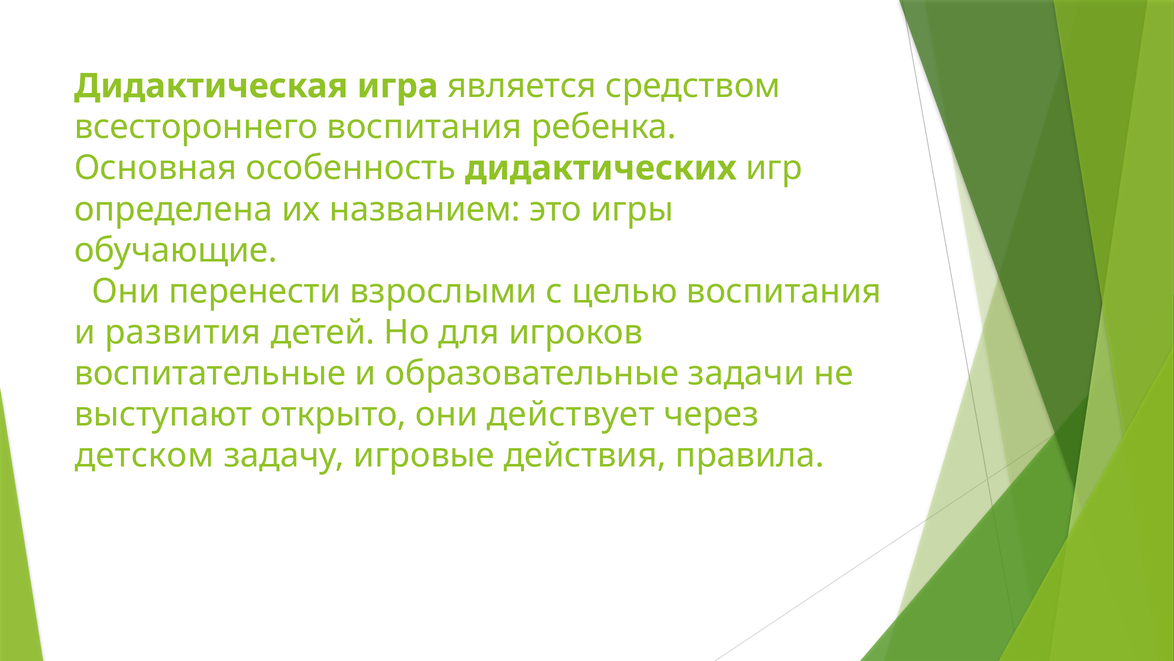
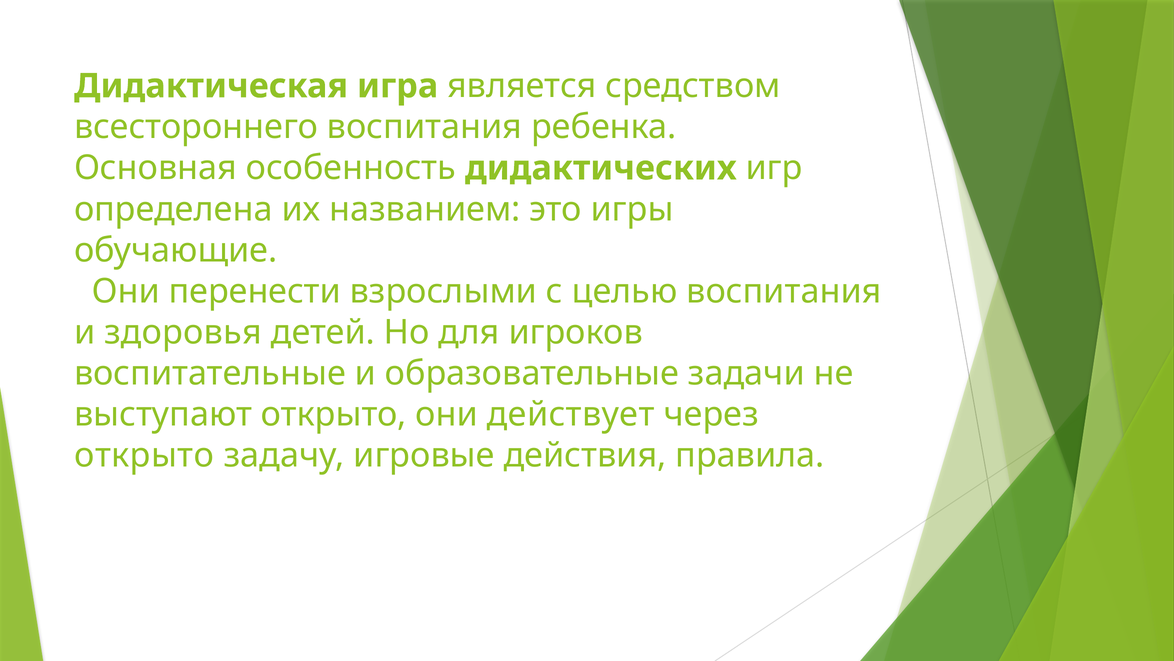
развития: развития -> здоровья
детском at (144, 455): детском -> открыто
